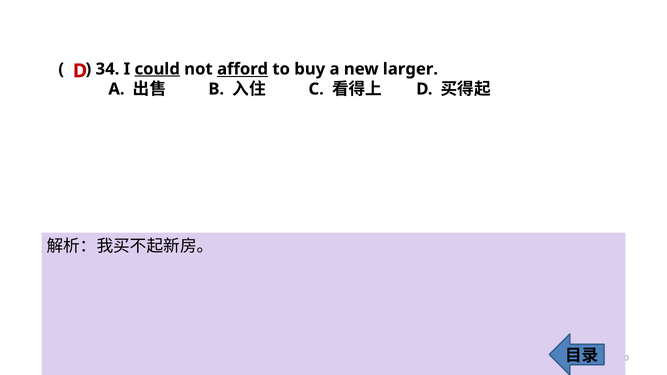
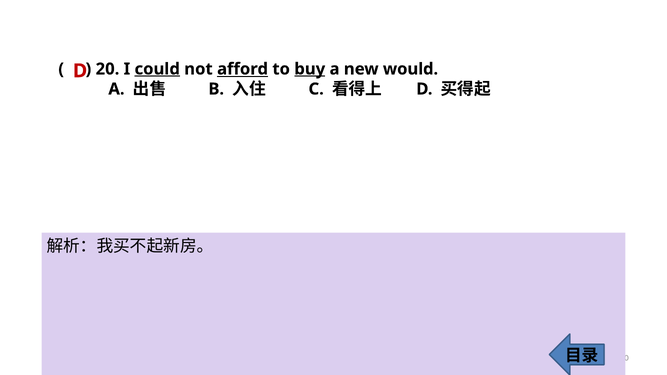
34 at (107, 69): 34 -> 20
buy underline: none -> present
larger: larger -> would
